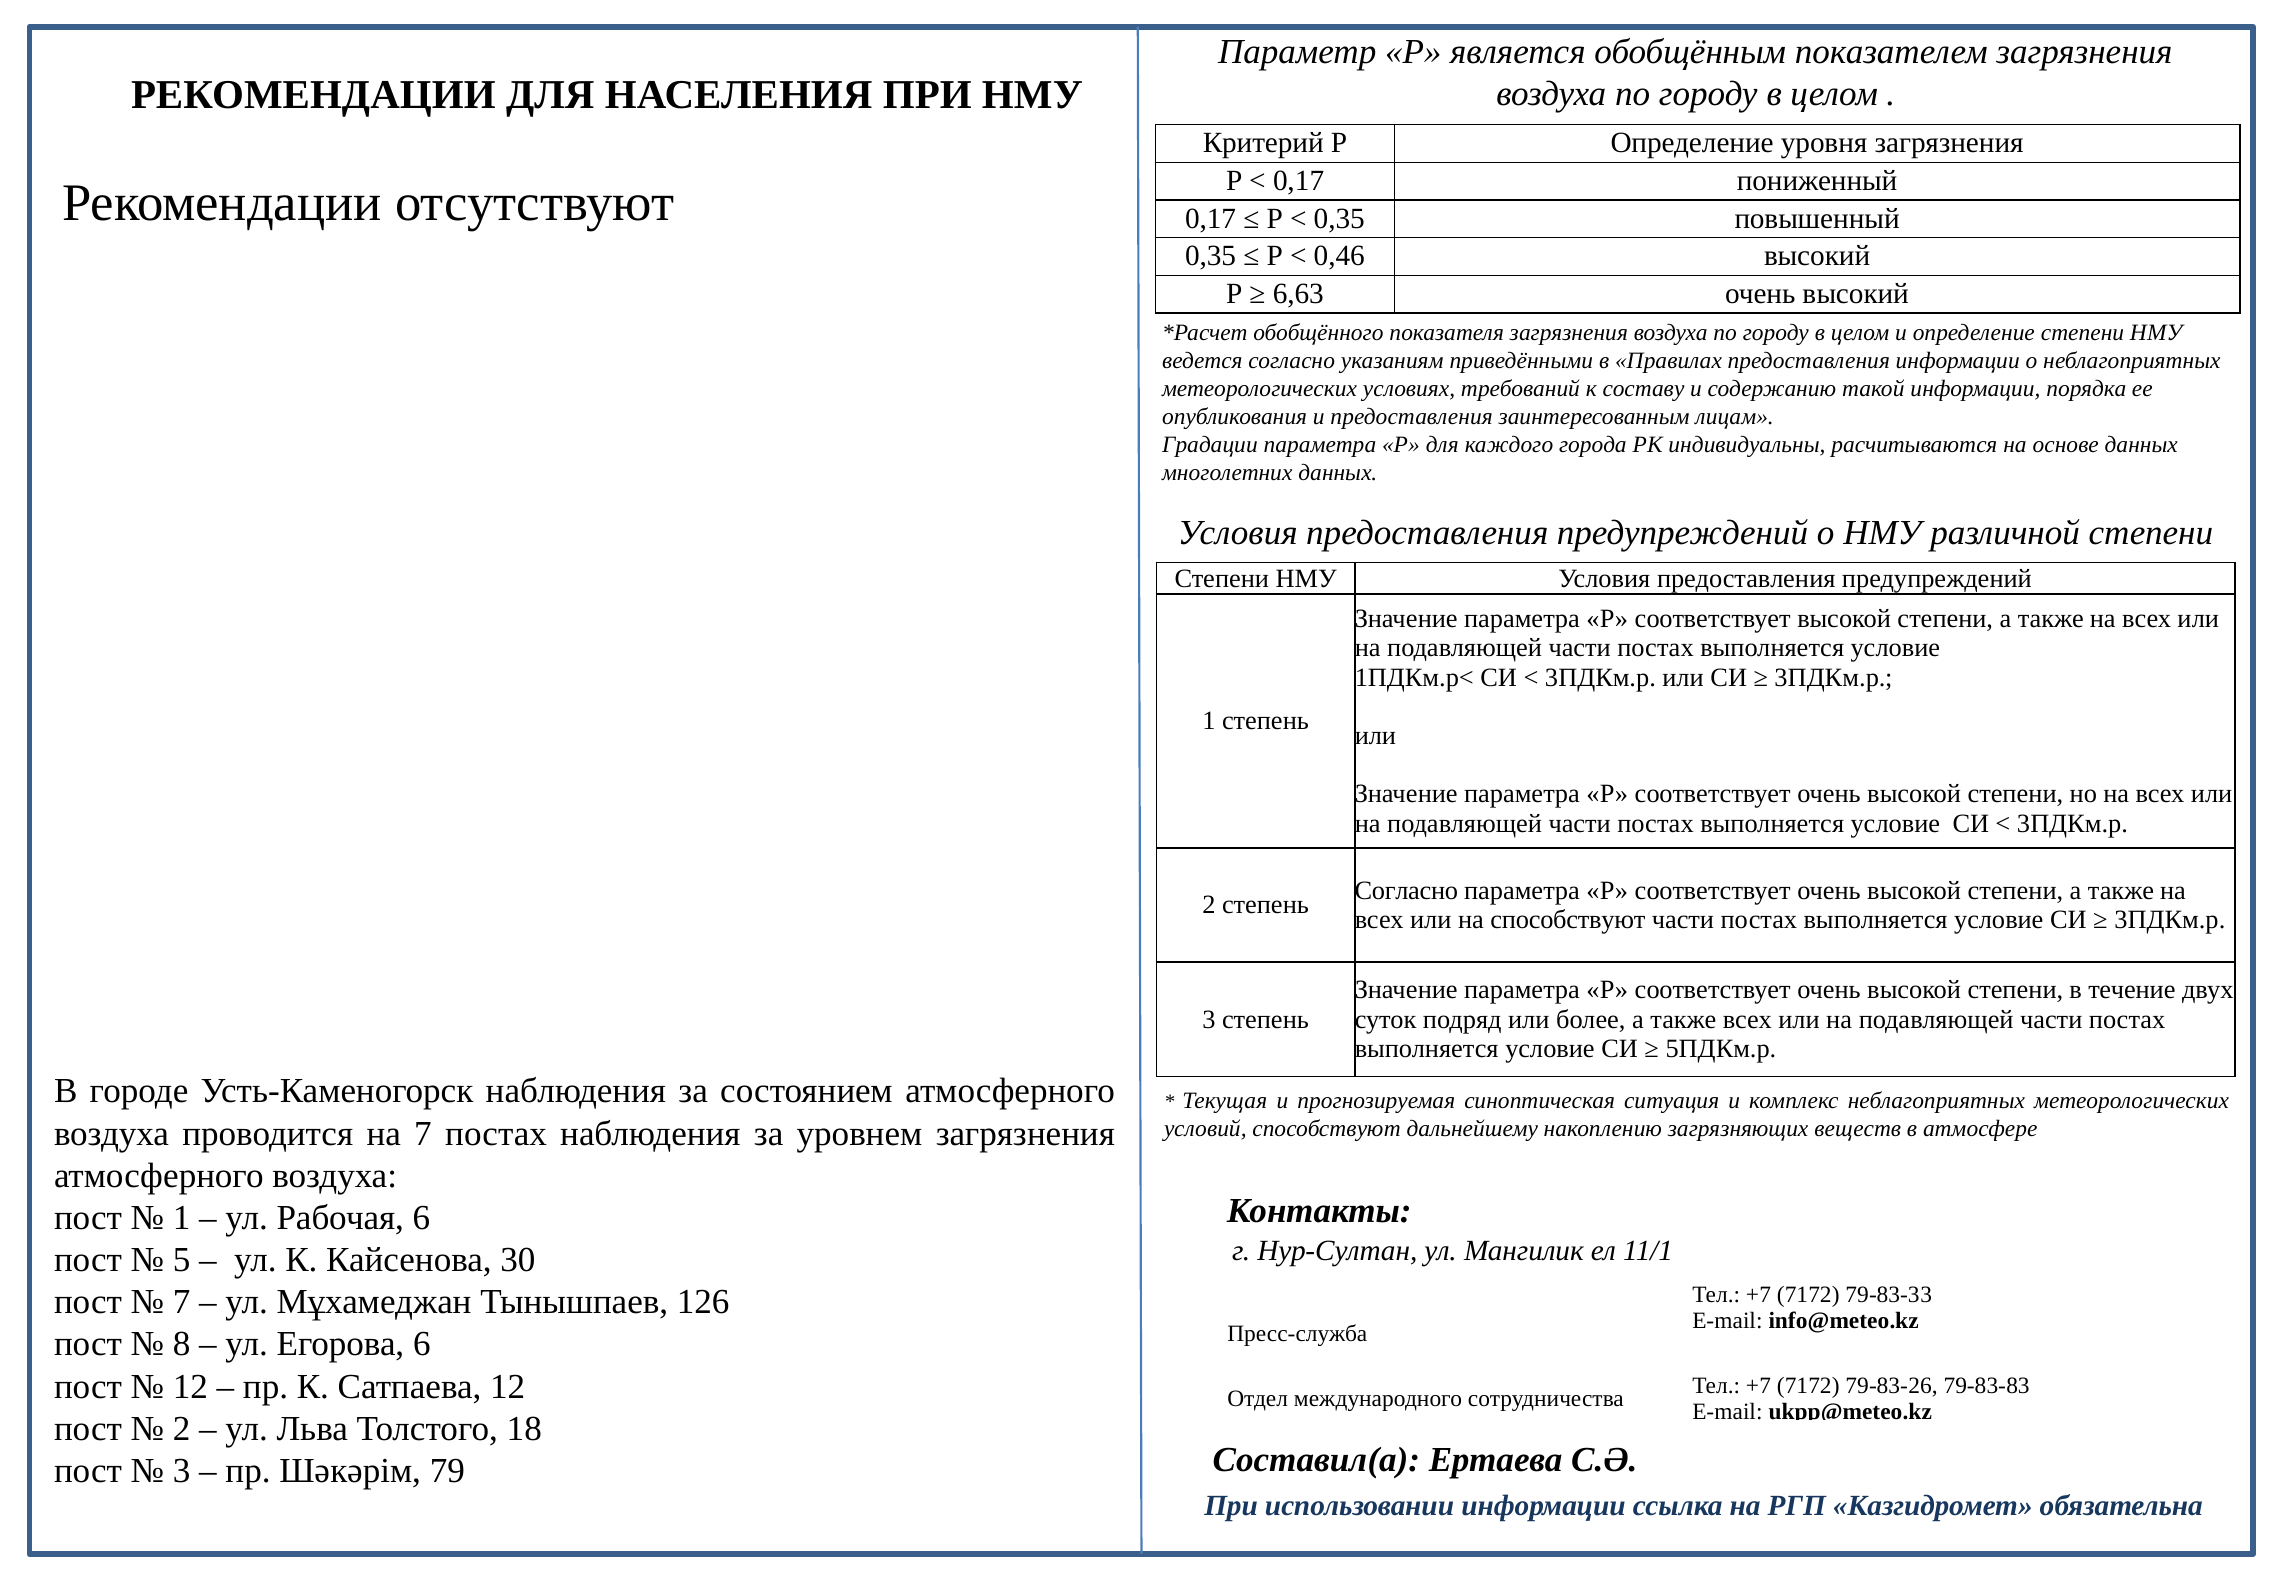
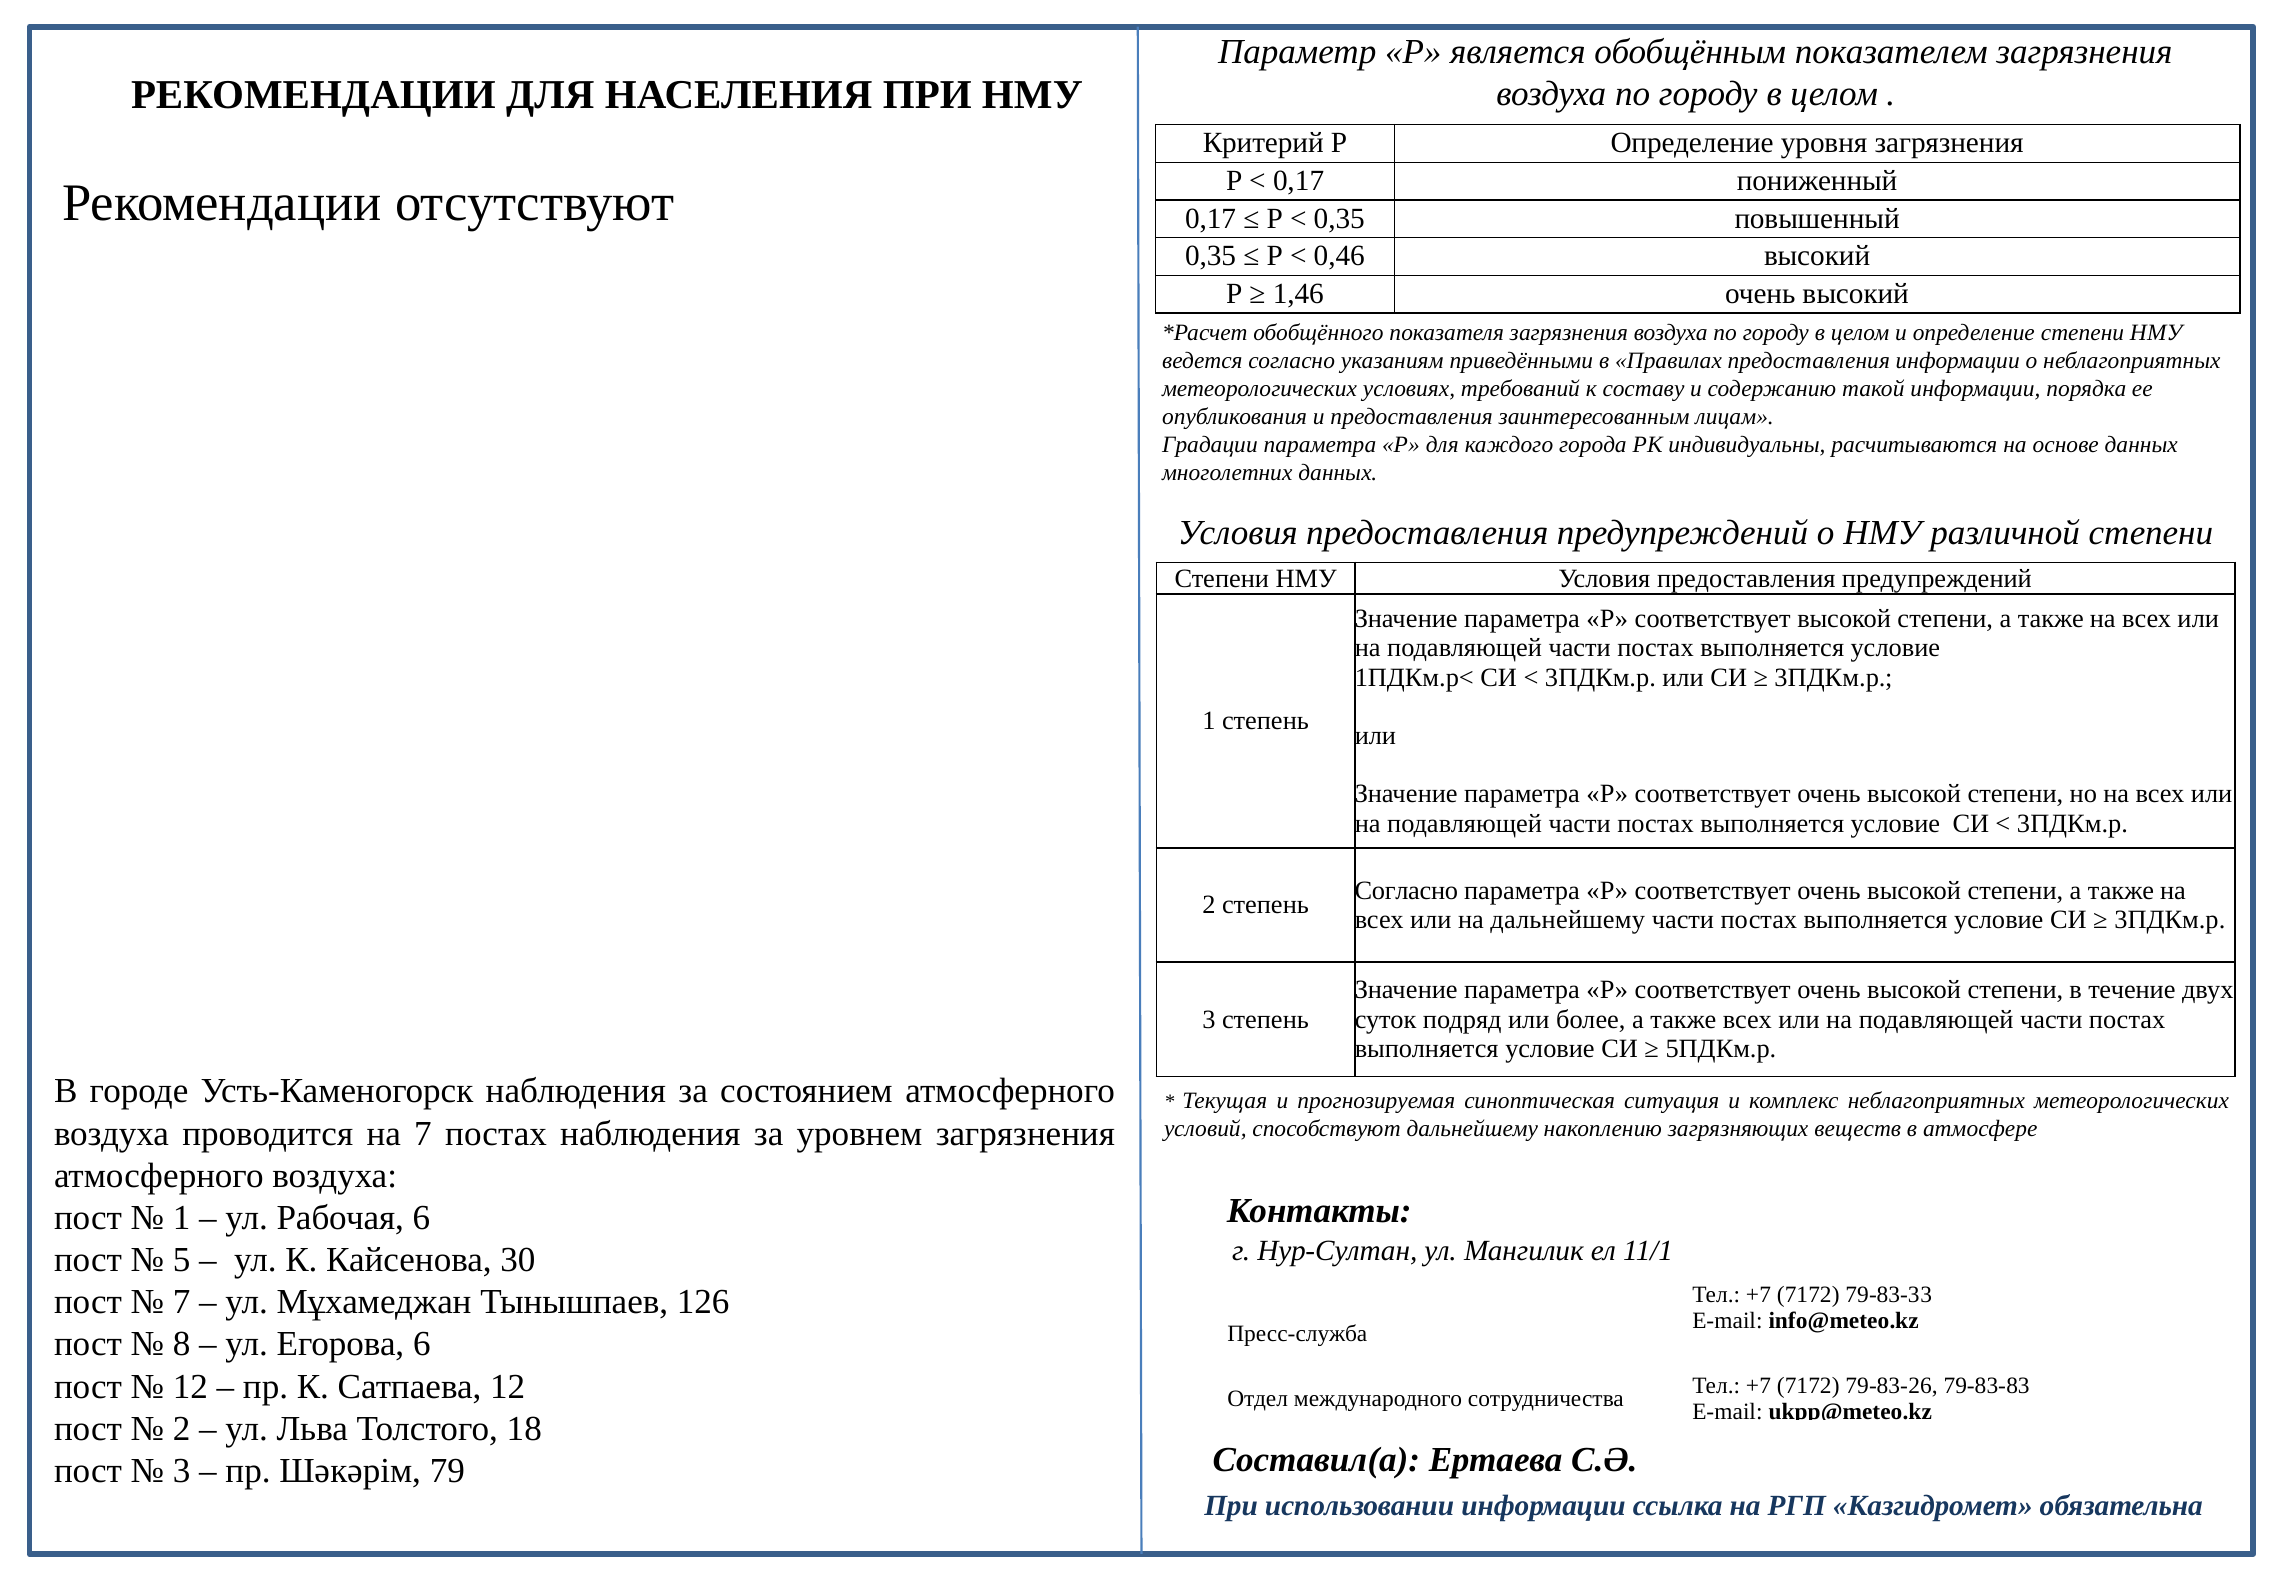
6,63: 6,63 -> 1,46
на способствуют: способствуют -> дальнейшему
